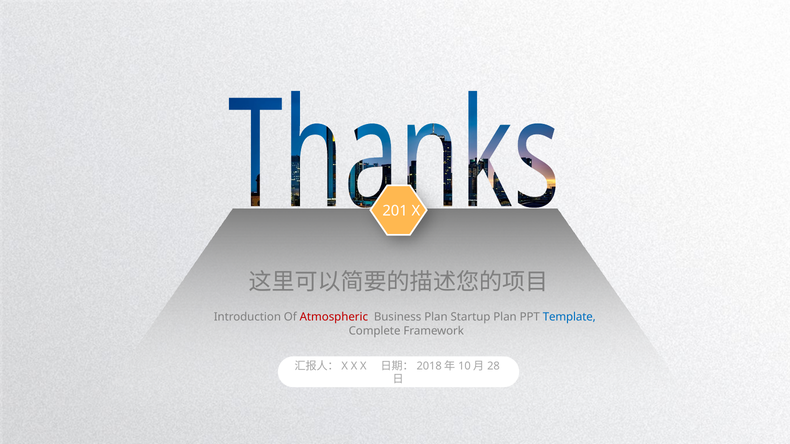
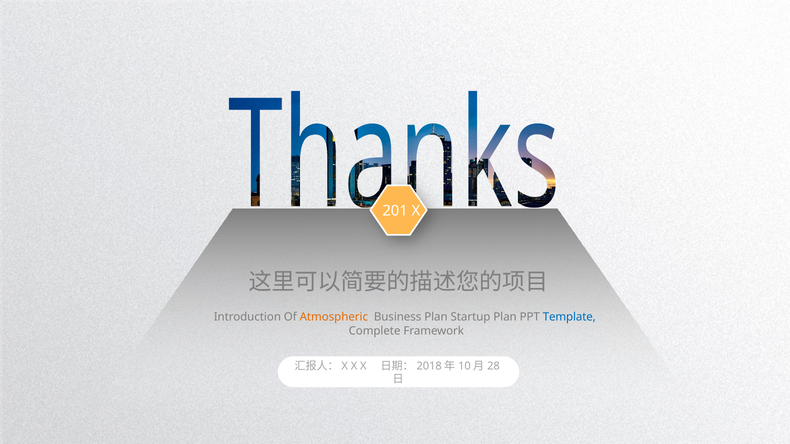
Atmospheric colour: red -> orange
